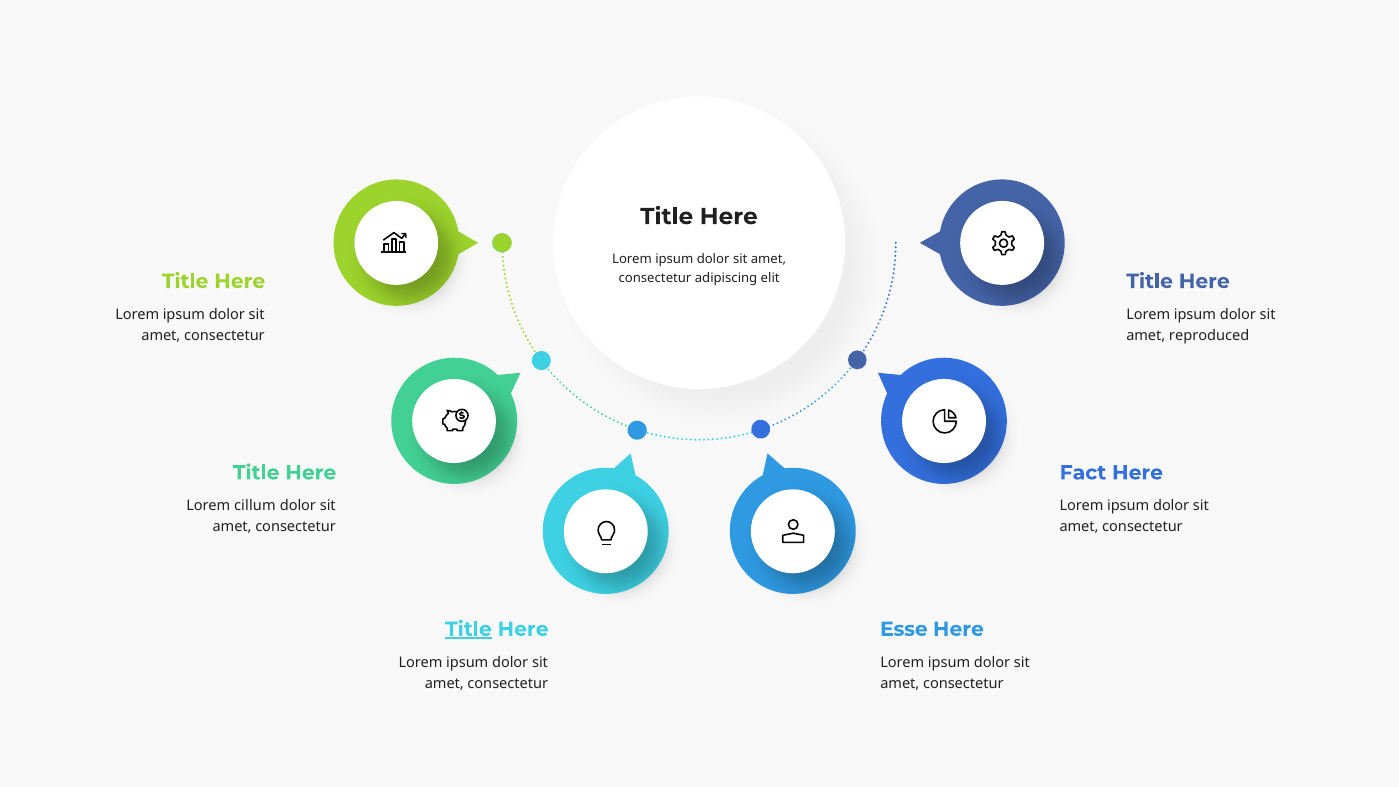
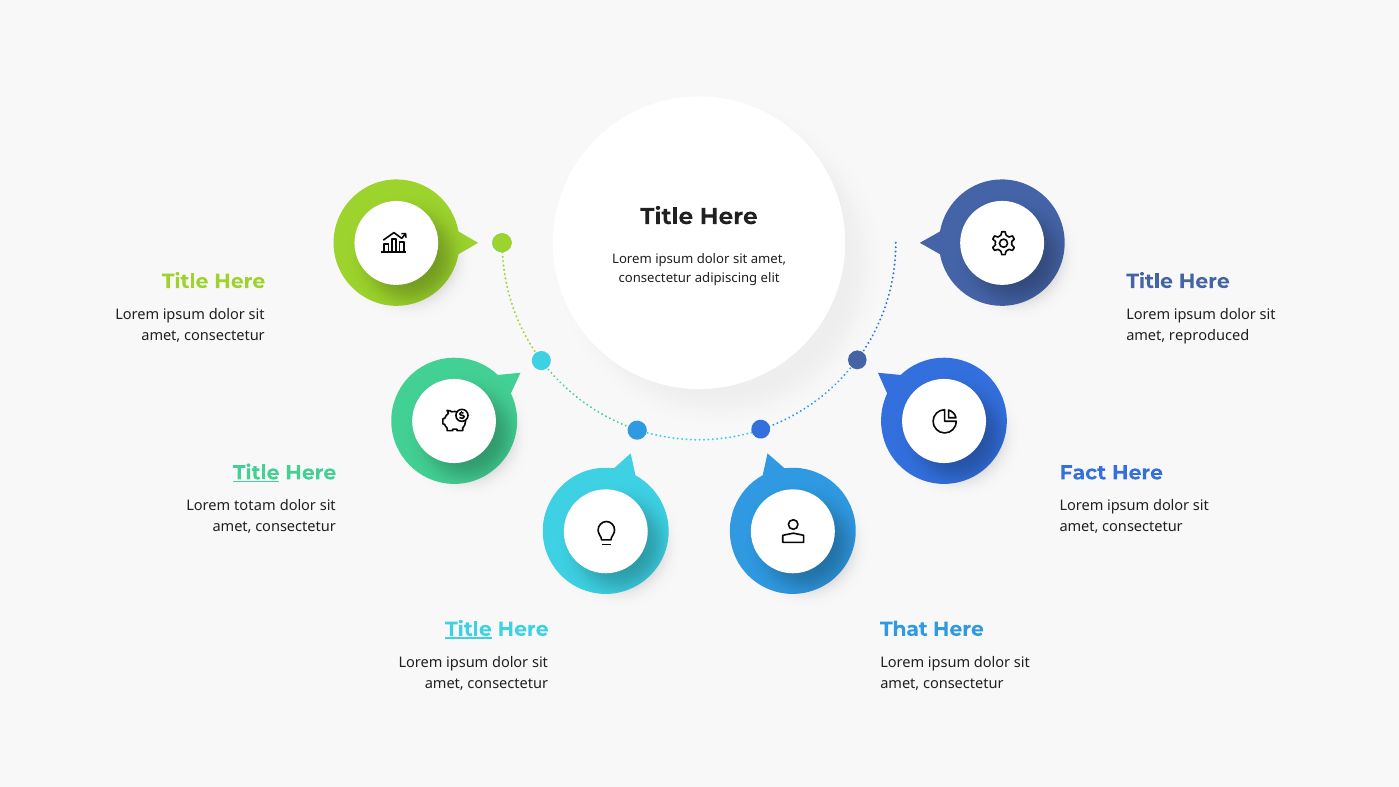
Title at (256, 473) underline: none -> present
cillum: cillum -> totam
Esse: Esse -> That
